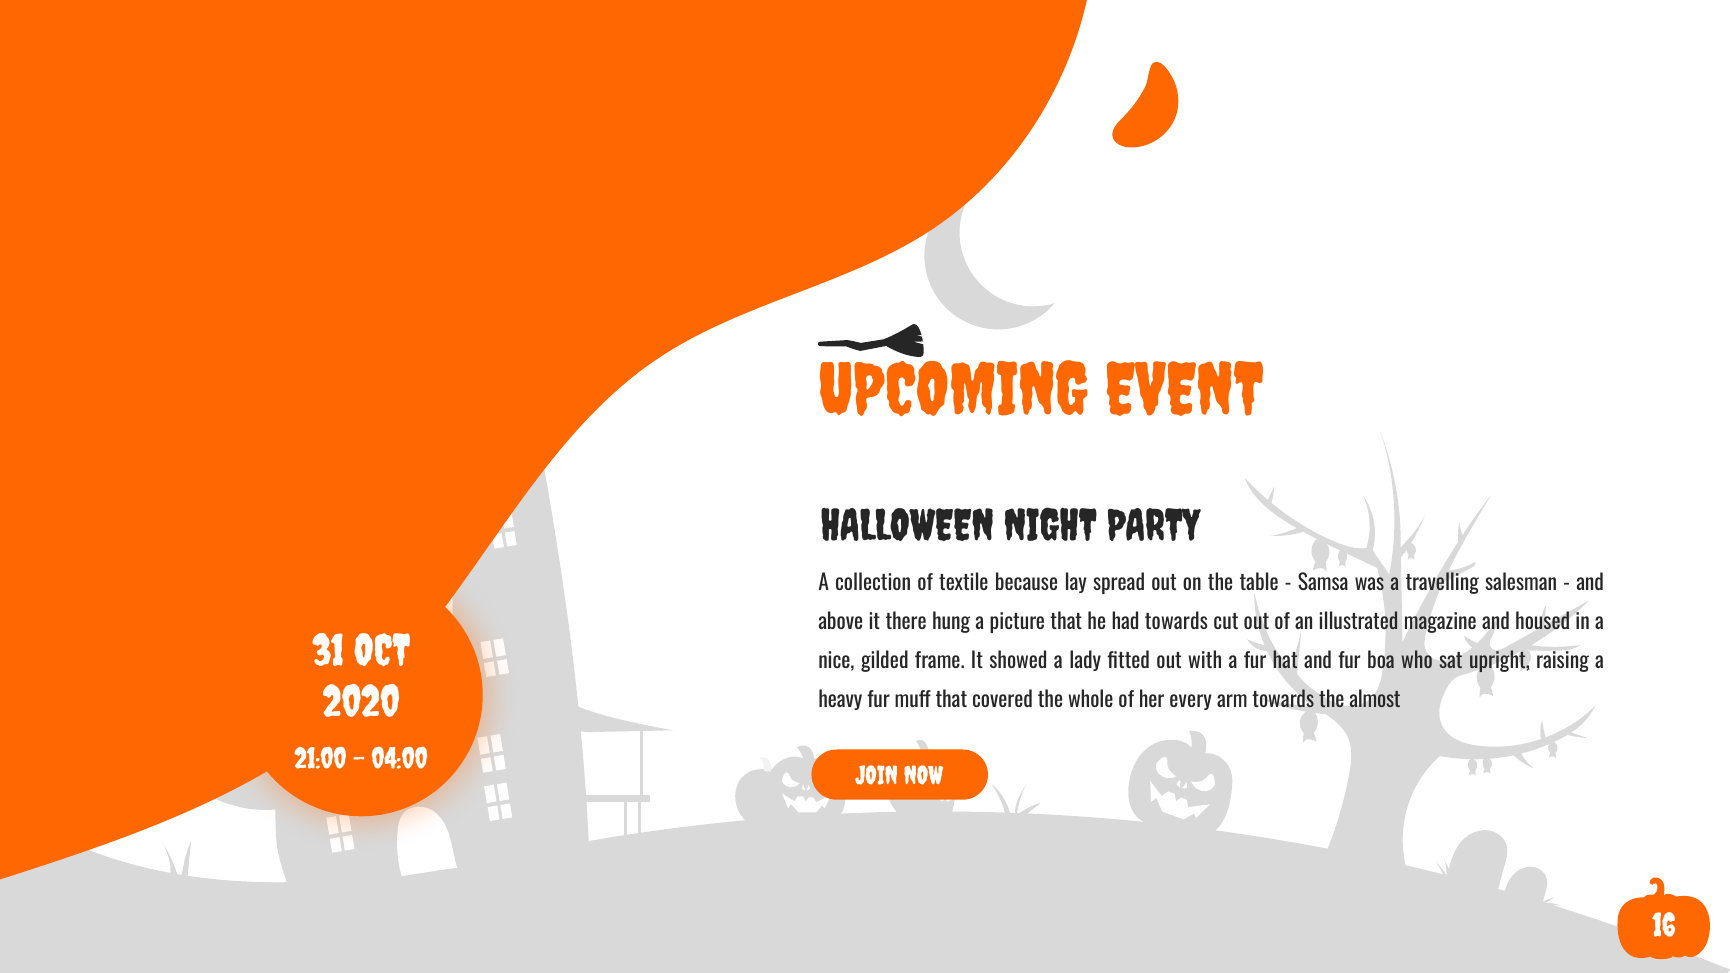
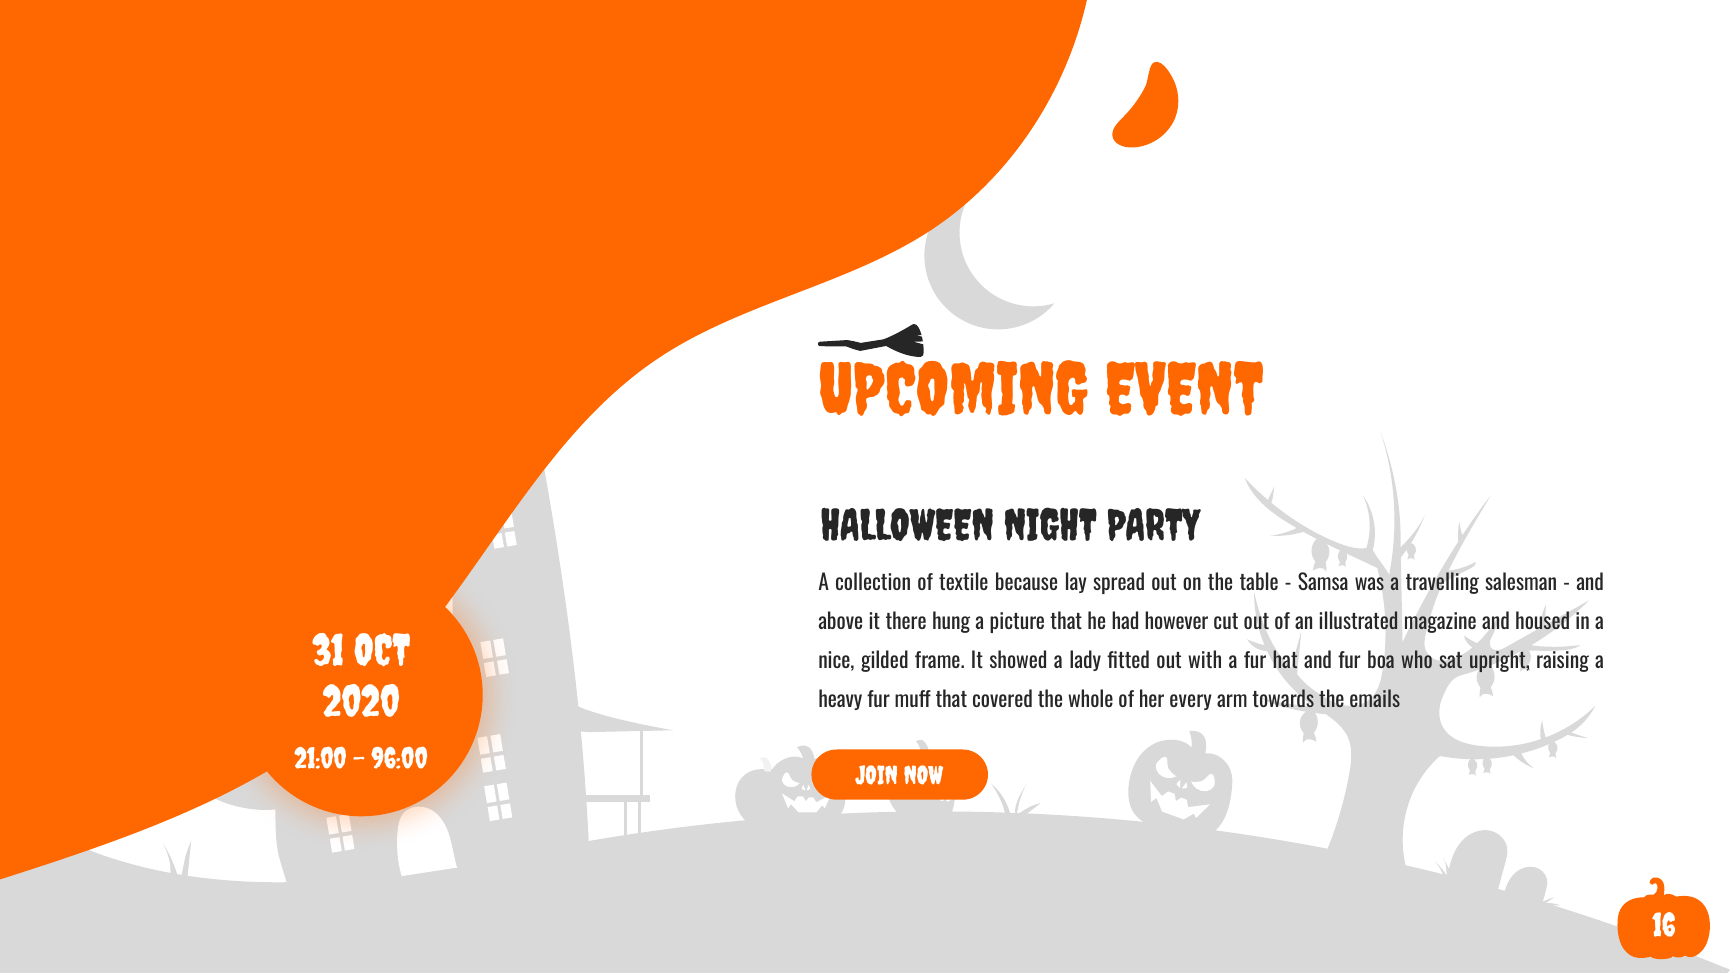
had towards: towards -> however
almost: almost -> emails
04:00: 04:00 -> 96:00
